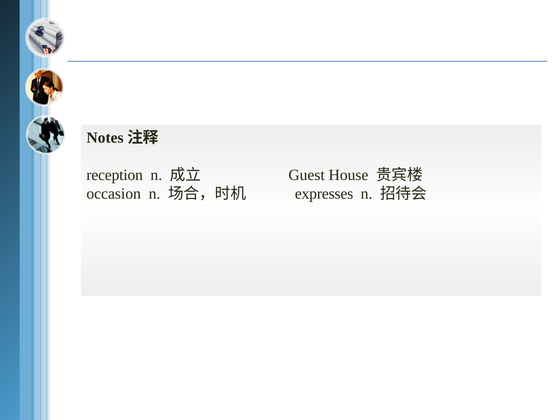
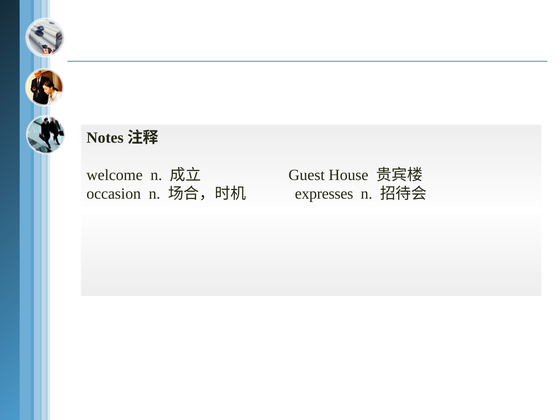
reception: reception -> welcome
